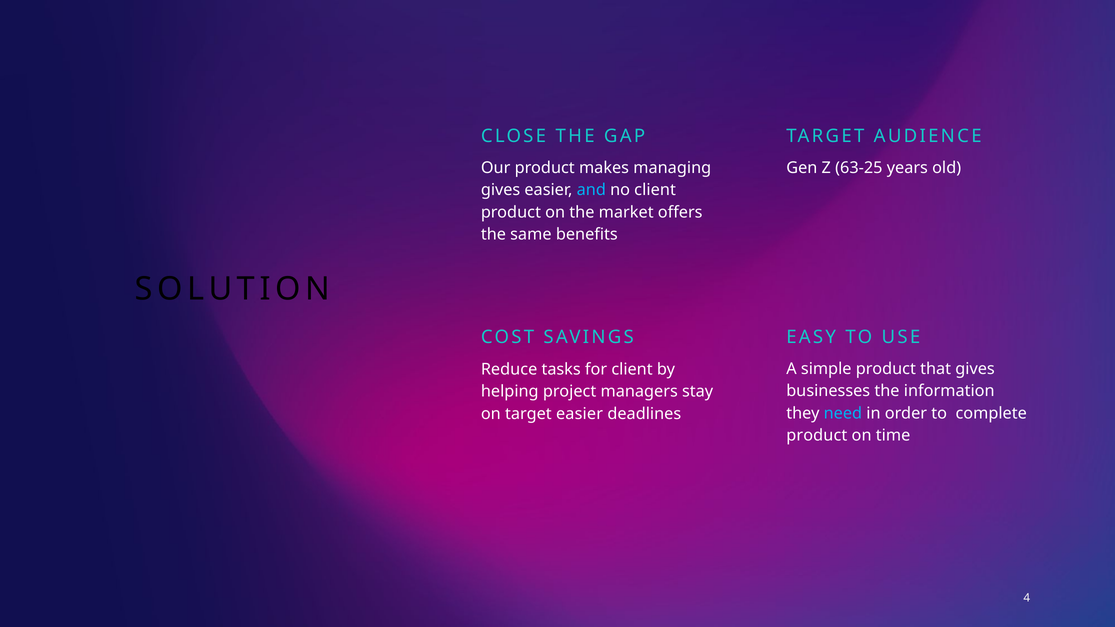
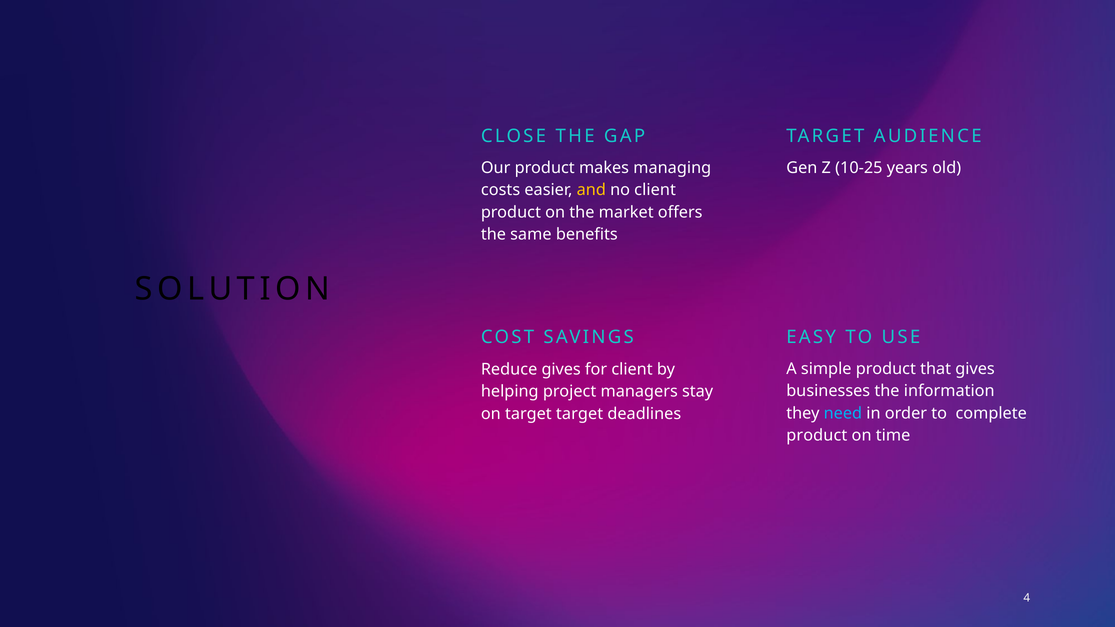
63-25: 63-25 -> 10-25
gives at (501, 190): gives -> costs
and colour: light blue -> yellow
Reduce tasks: tasks -> gives
target easier: easier -> target
